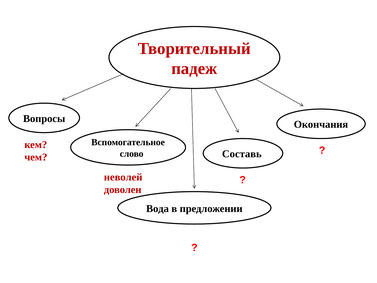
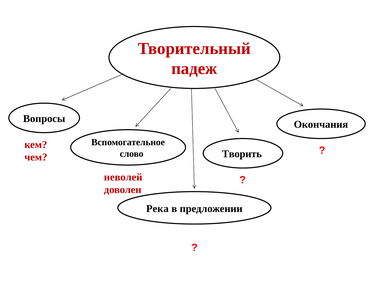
Составь: Составь -> Творить
Вода: Вода -> Река
